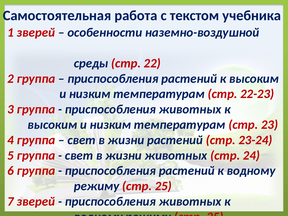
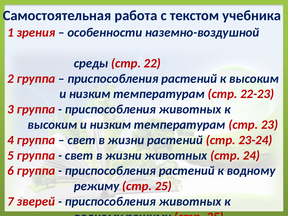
1 зверей: зверей -> зрения
